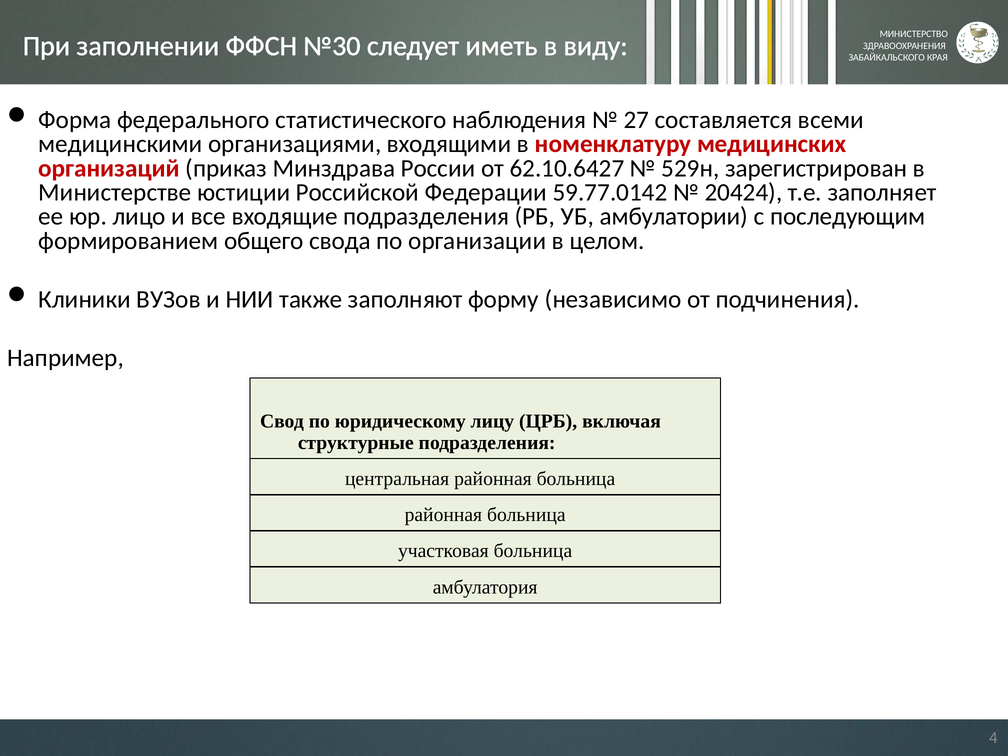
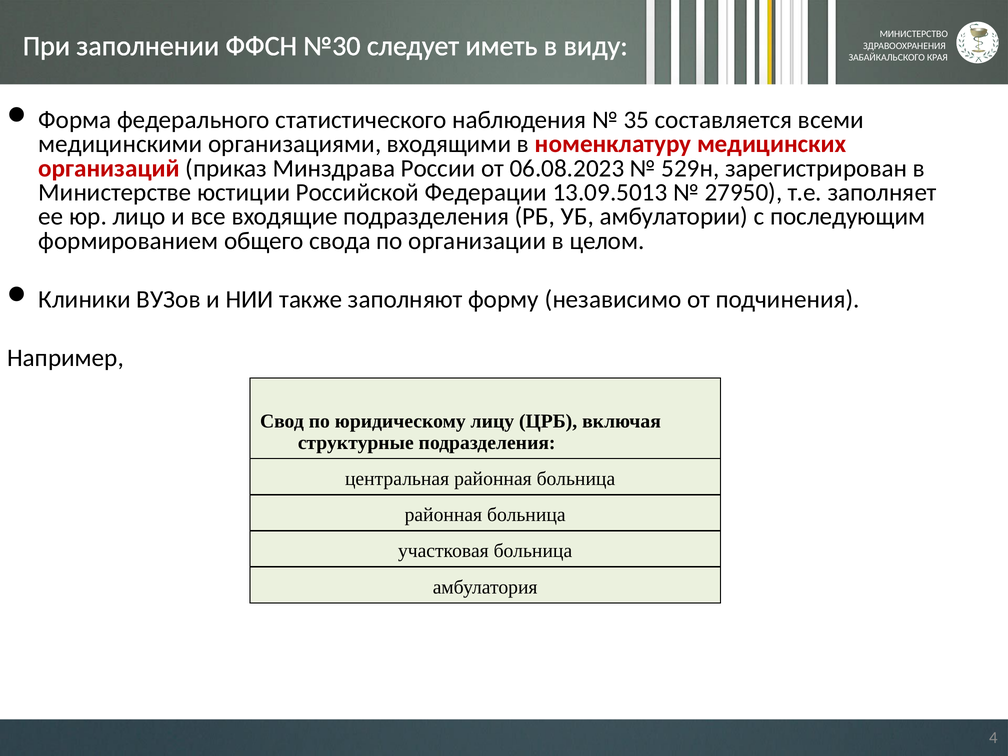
27: 27 -> 35
62.10.6427: 62.10.6427 -> 06.08.2023
59.77.0142: 59.77.0142 -> 13.09.5013
20424: 20424 -> 27950
